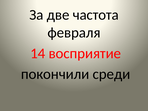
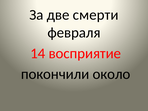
частота: частота -> смерти
среди: среди -> около
